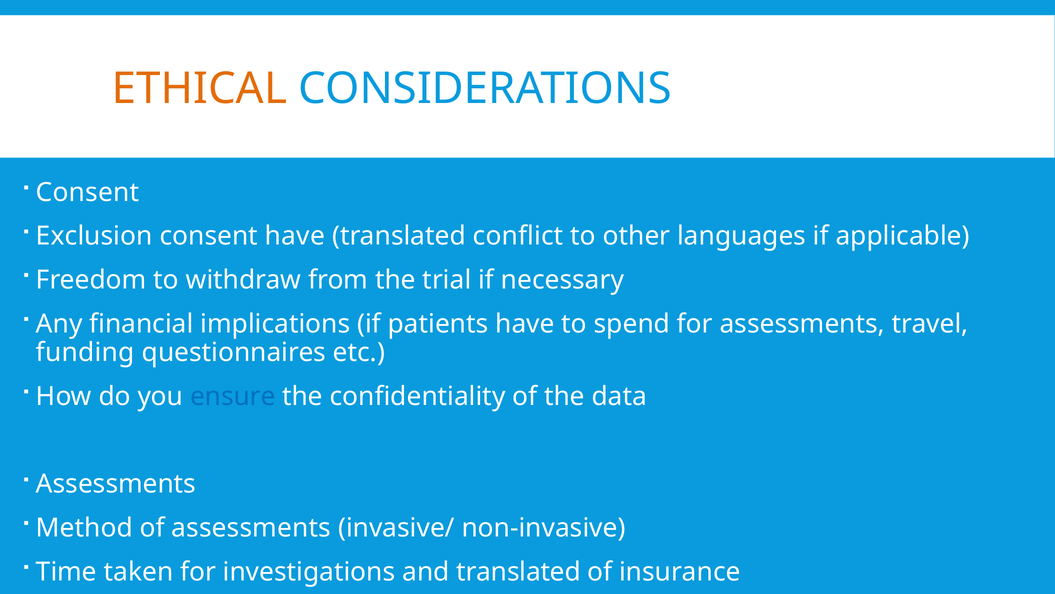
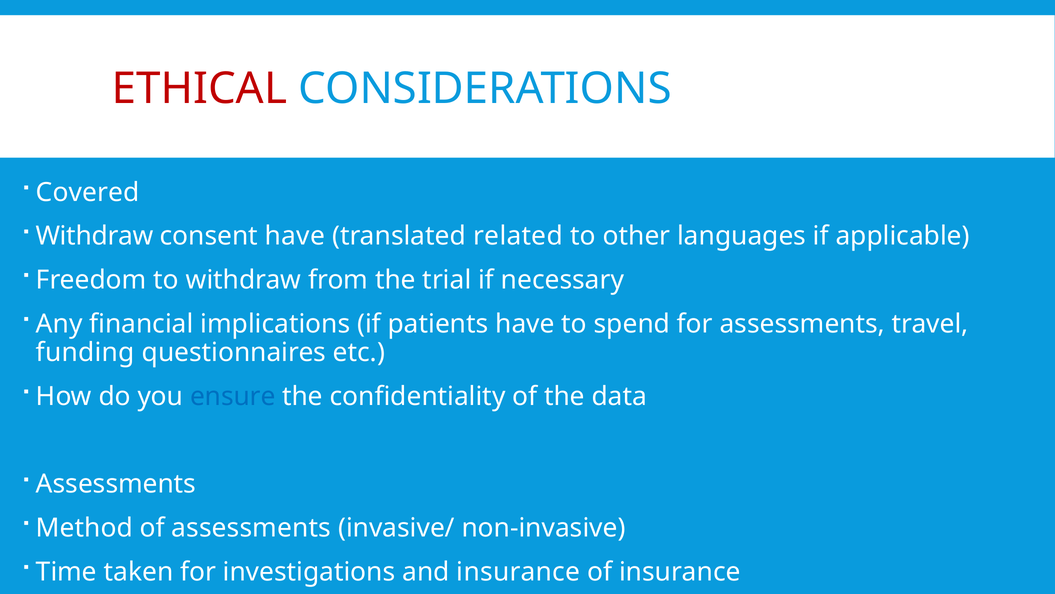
ETHICAL colour: orange -> red
Consent at (88, 192): Consent -> Covered
Exclusion at (94, 236): Exclusion -> Withdraw
conflict: conflict -> related
and translated: translated -> insurance
